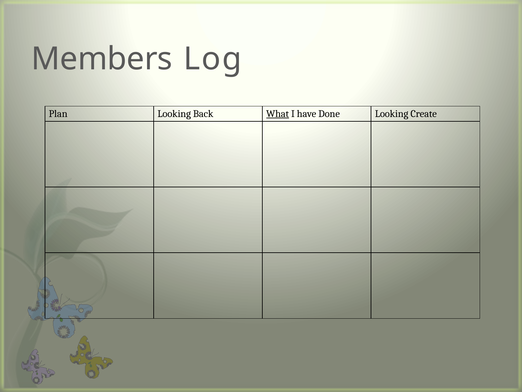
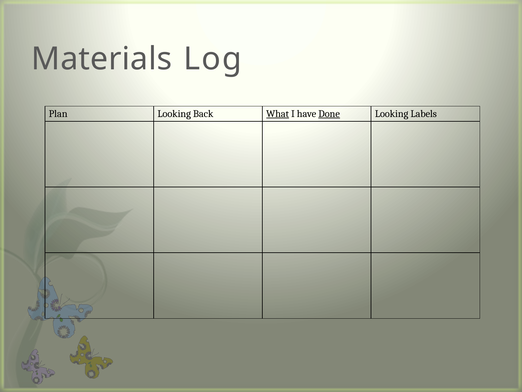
Members: Members -> Materials
Done underline: none -> present
Create: Create -> Labels
